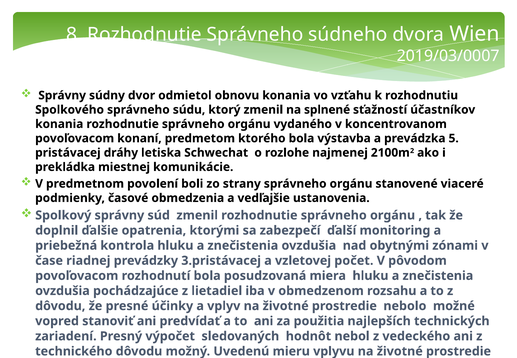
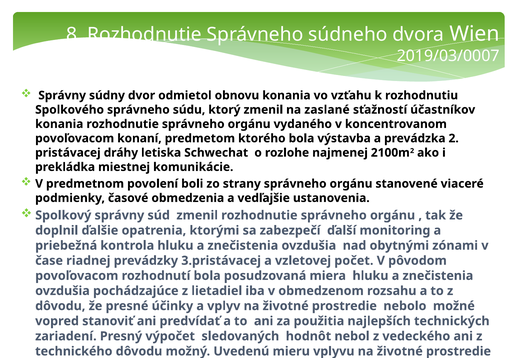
splnené: splnené -> zaslané
5: 5 -> 2
